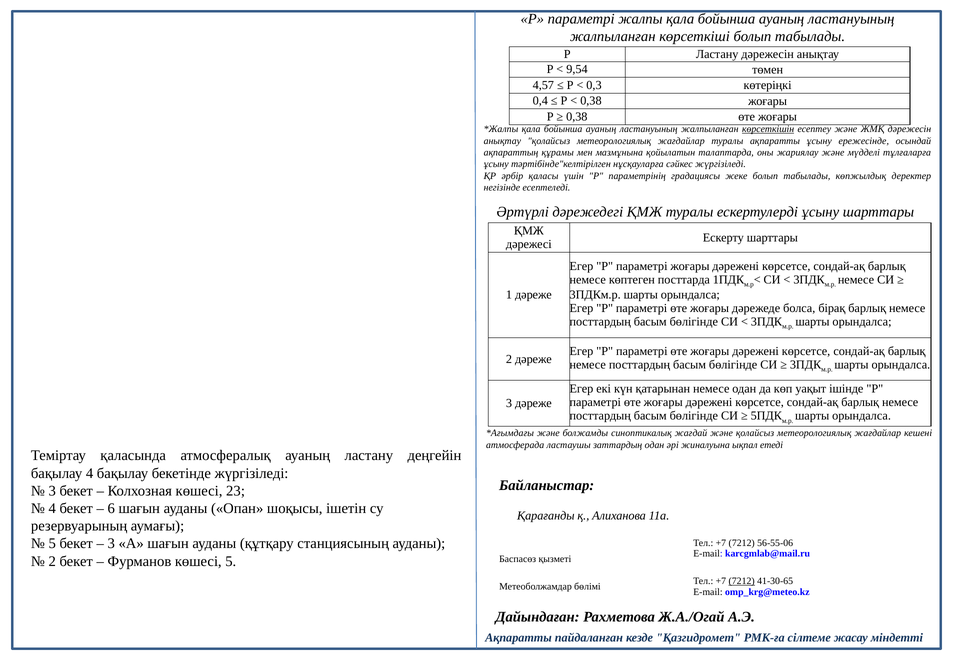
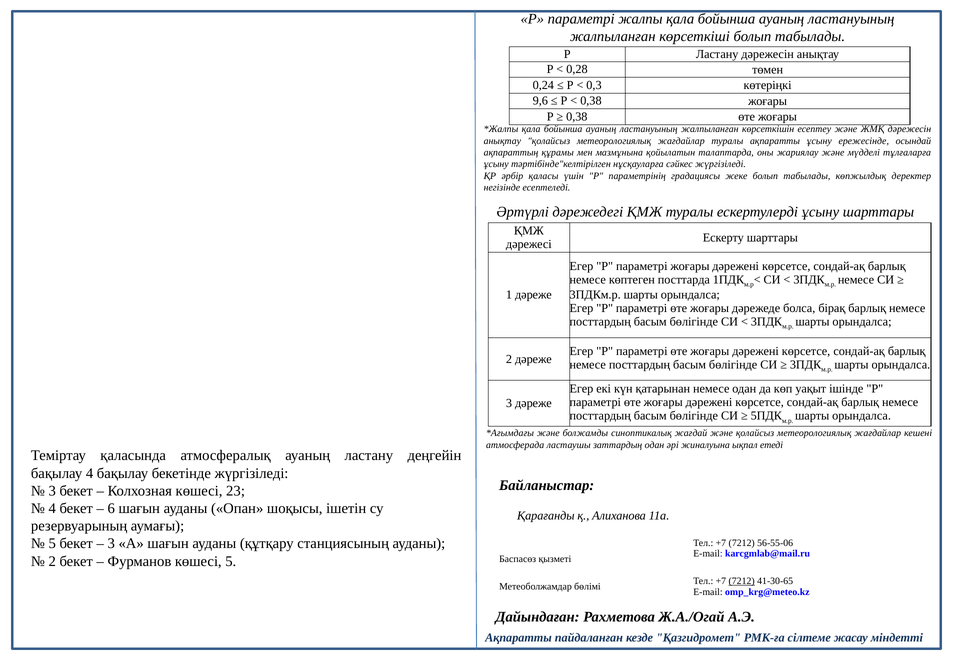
9,54: 9,54 -> 0,28
4,57: 4,57 -> 0,24
0,4: 0,4 -> 9,6
көрсеткішін underline: present -> none
